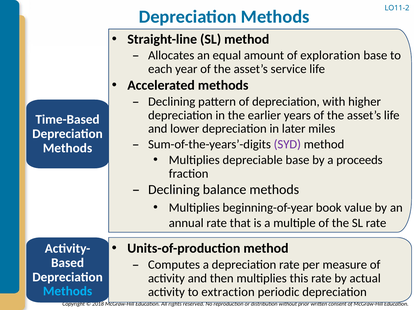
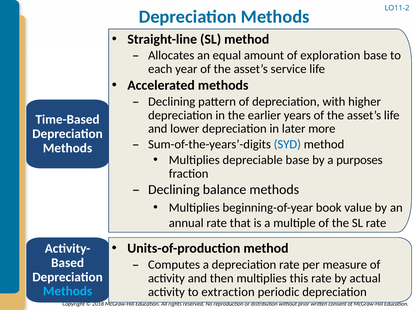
miles: miles -> more
SYD colour: purple -> blue
proceeds: proceeds -> purposes
